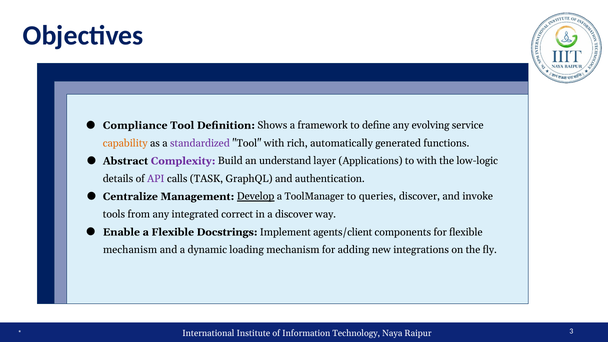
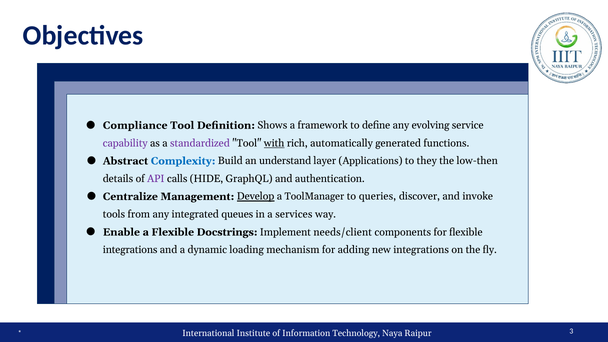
capability colour: orange -> purple
with at (274, 143) underline: none -> present
Complexity colour: purple -> blue
to with: with -> they
low-logic: low-logic -> low-then
TASK: TASK -> HIDE
correct: correct -> queues
a discover: discover -> services
agents/client: agents/client -> needs/client
mechanism at (130, 250): mechanism -> integrations
